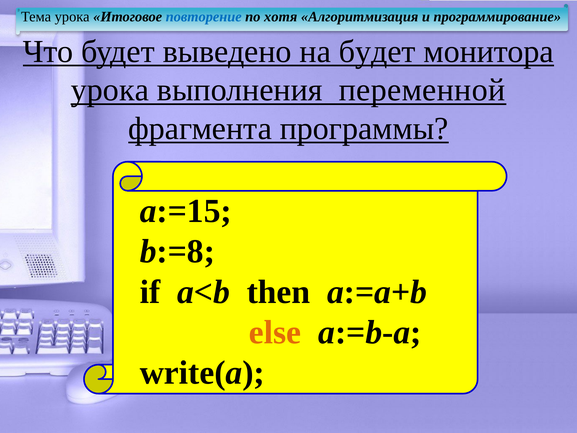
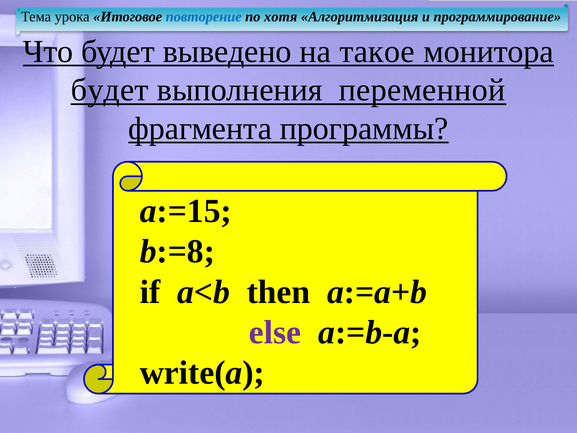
на будет: будет -> такое
урока at (110, 90): урока -> будет
else colour: orange -> purple
